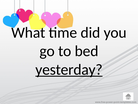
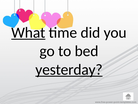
What underline: none -> present
